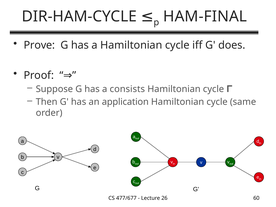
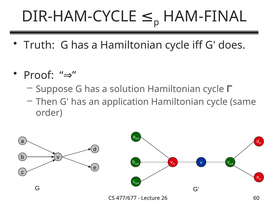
Prove: Prove -> Truth
consists: consists -> solution
